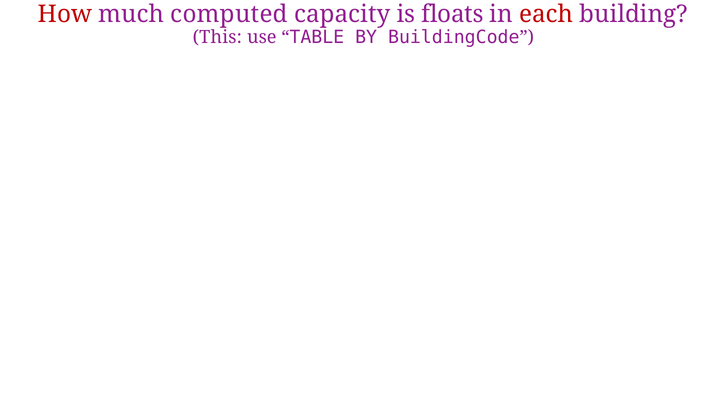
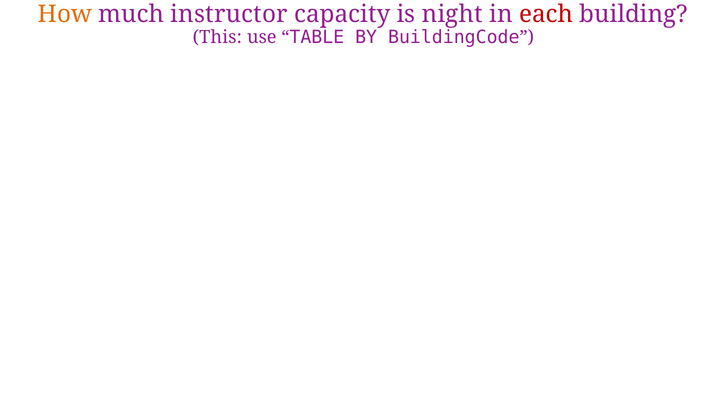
How colour: red -> orange
computed: computed -> instructor
floats: floats -> night
